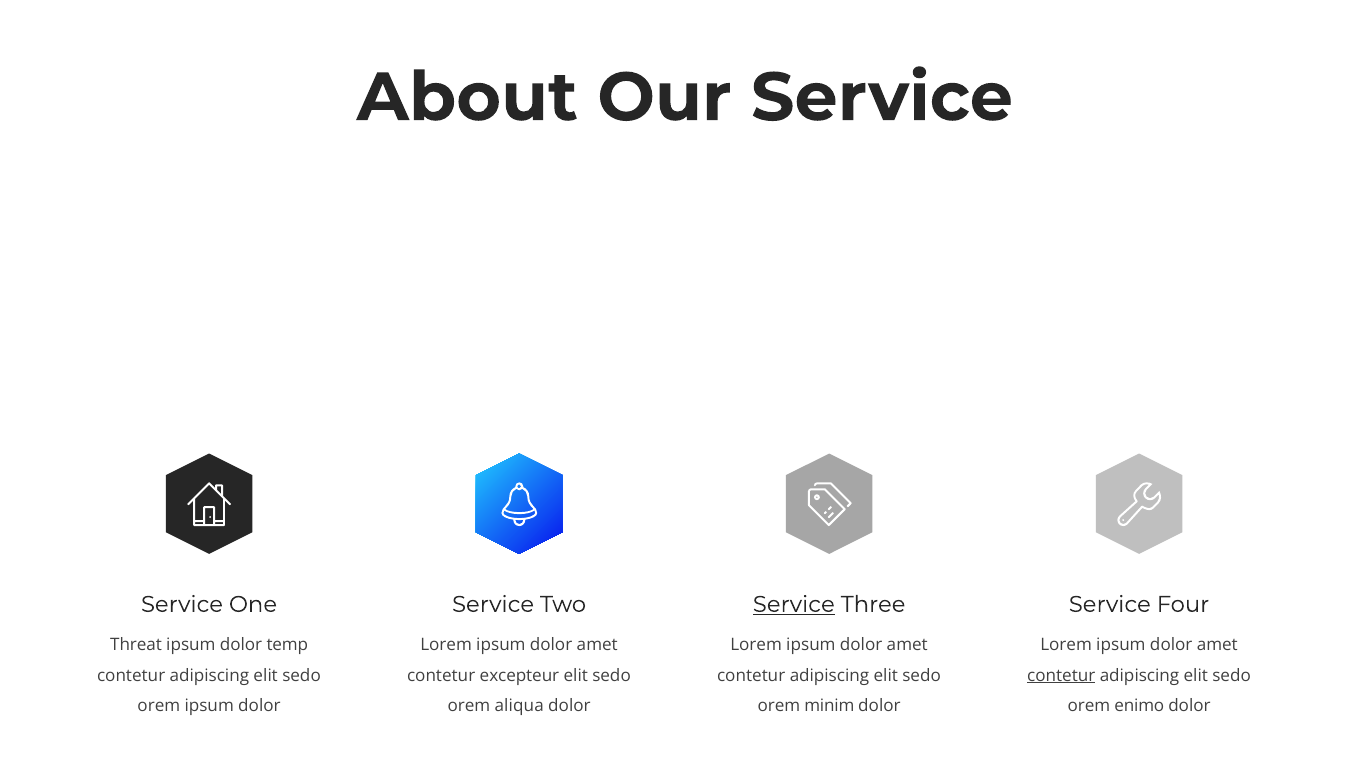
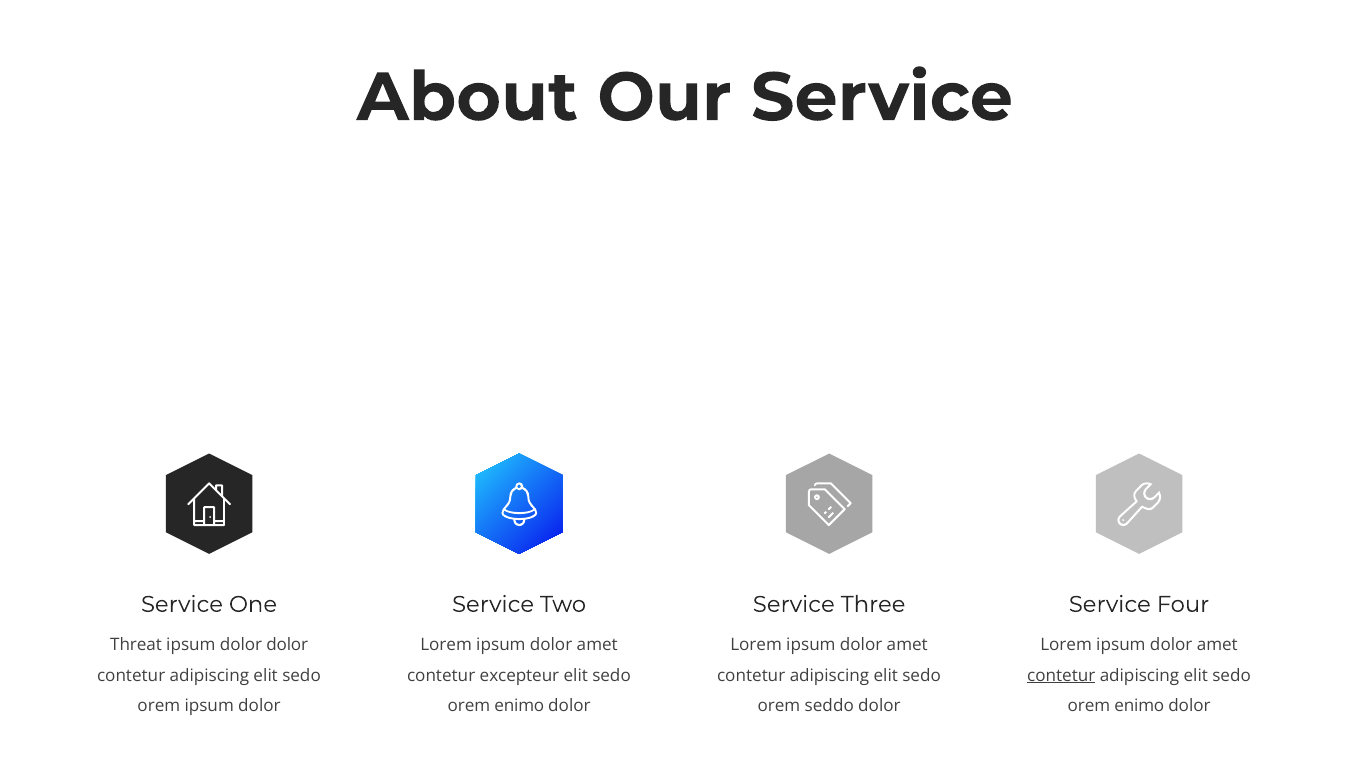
Service at (794, 604) underline: present -> none
dolor temp: temp -> dolor
aliqua at (519, 706): aliqua -> enimo
minim: minim -> seddo
